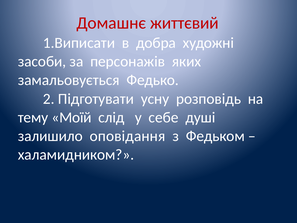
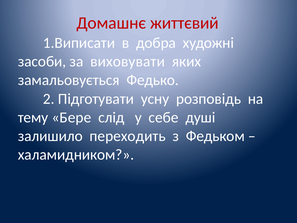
персонажів: персонажів -> виховувати
Моїй: Моїй -> Бере
оповідання: оповідання -> переходить
